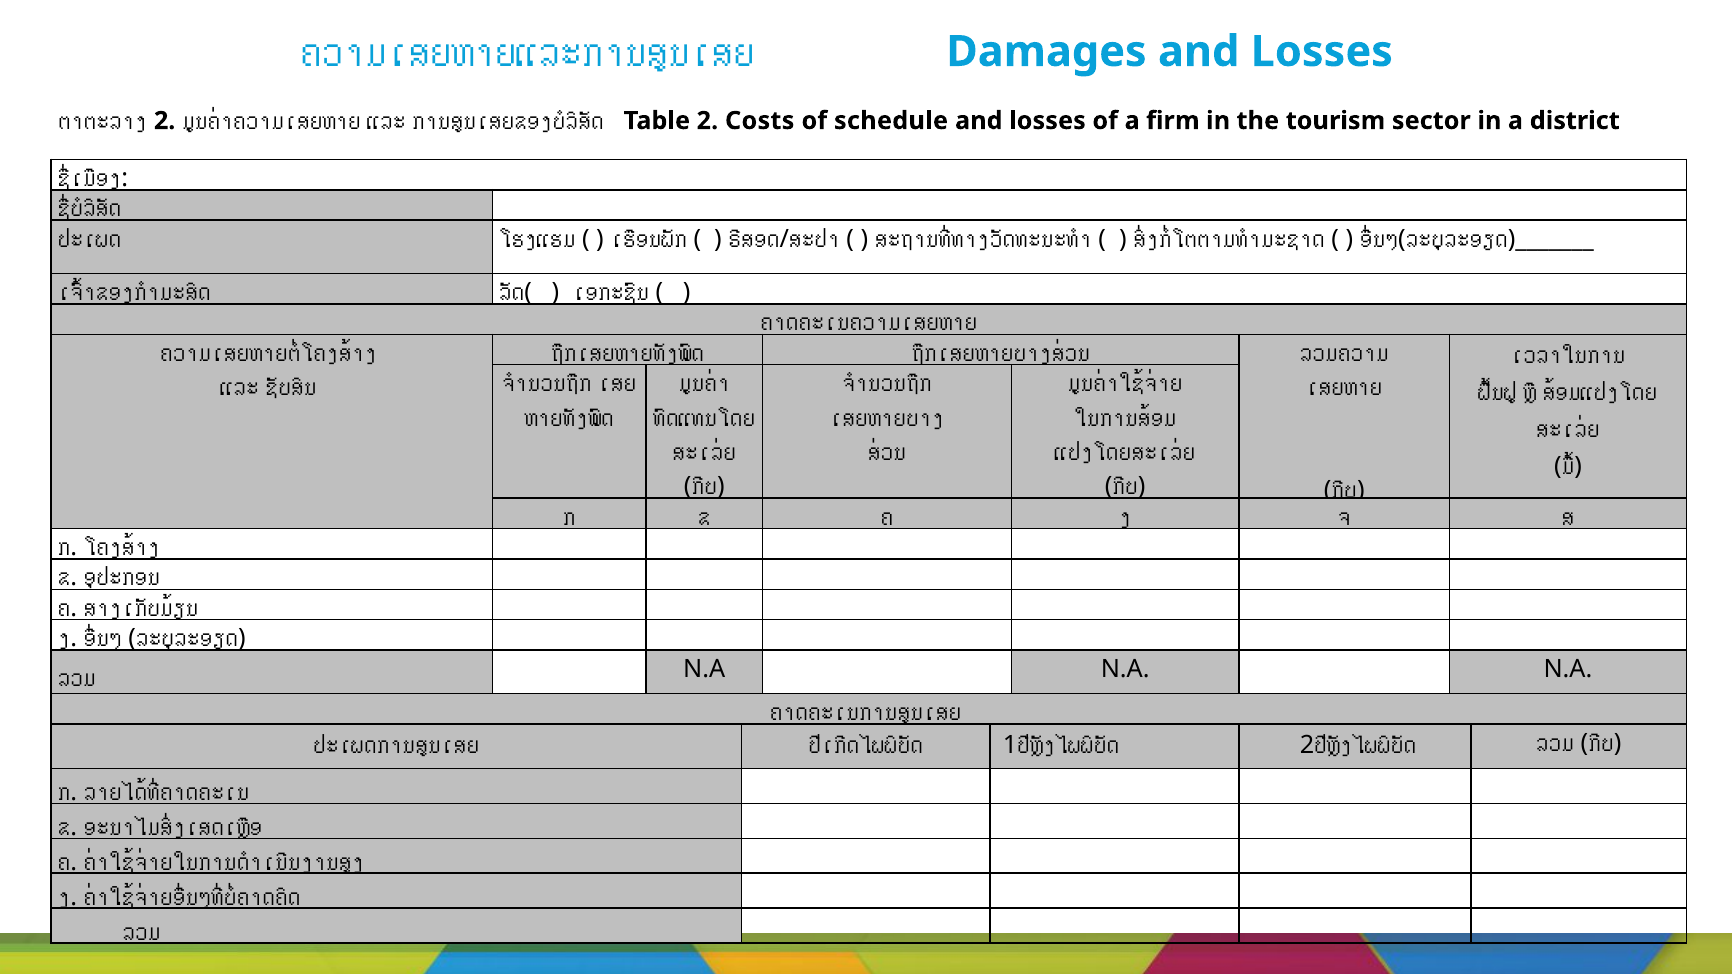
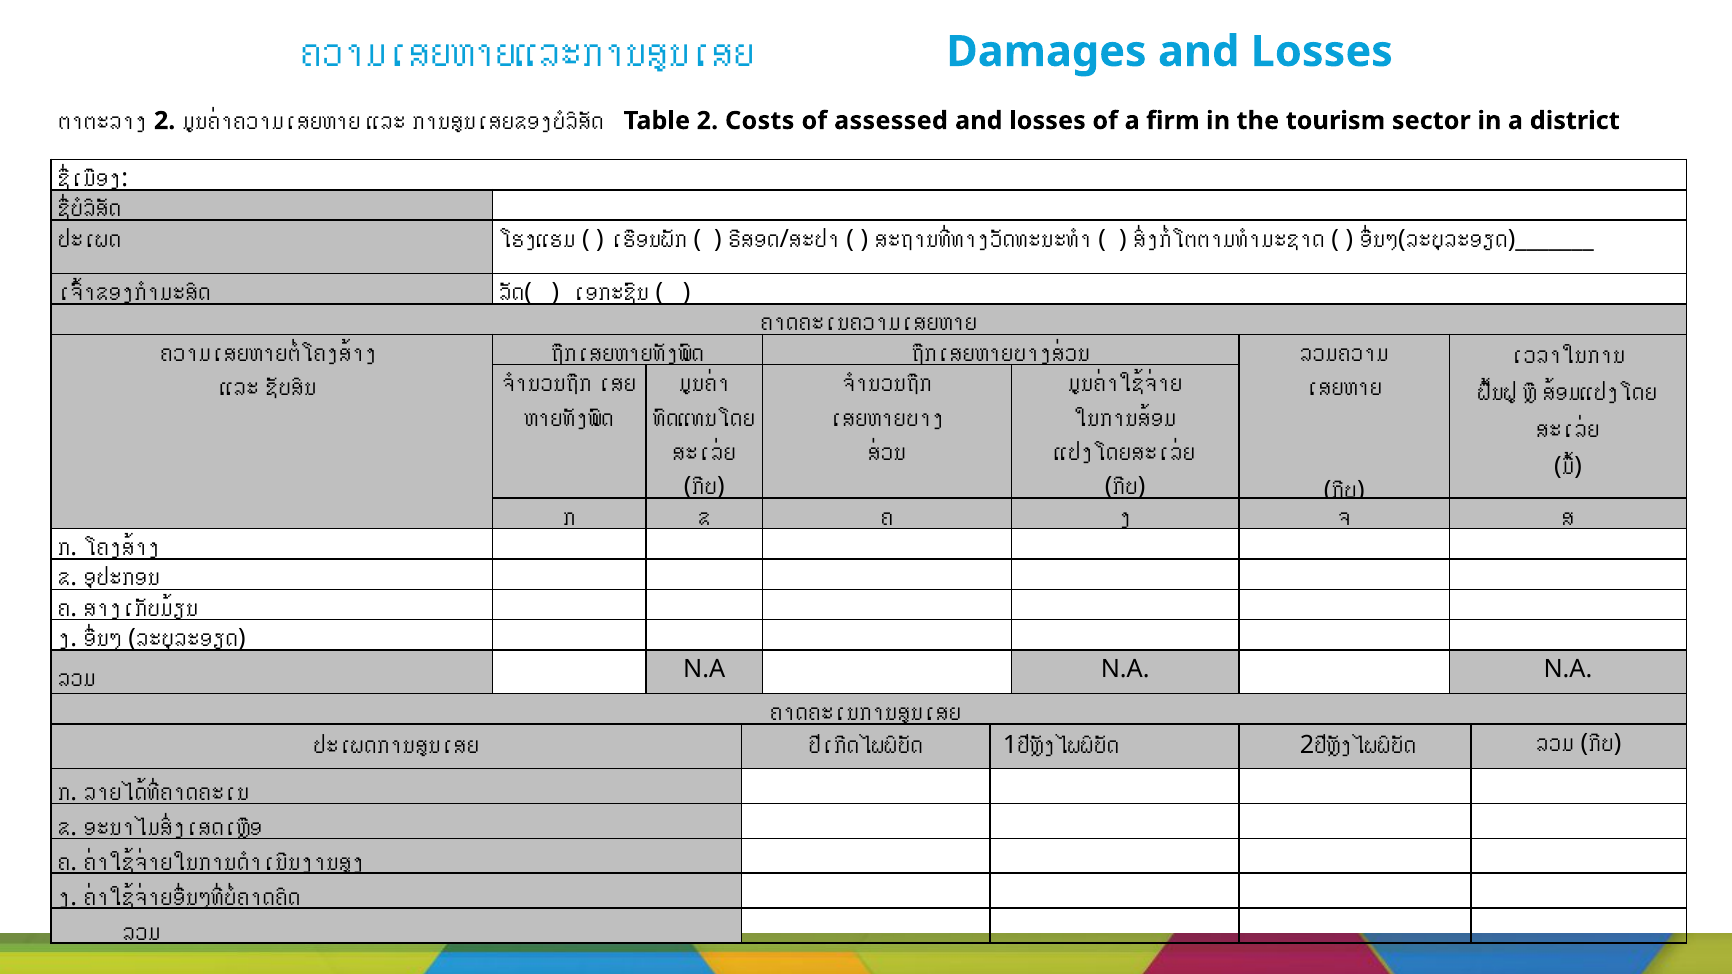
schedule: schedule -> assessed
